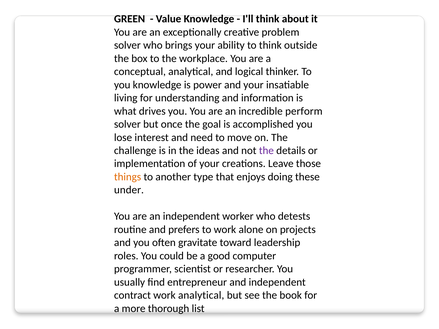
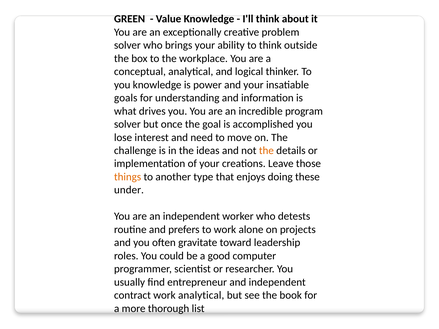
living: living -> goals
perform: perform -> program
the at (266, 151) colour: purple -> orange
